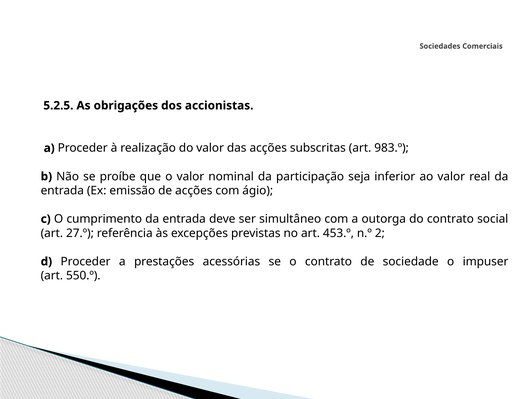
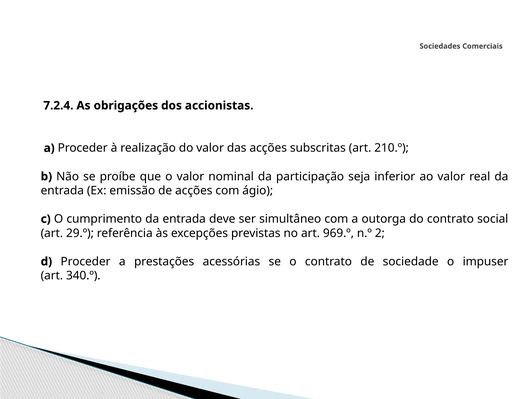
5.2.5: 5.2.5 -> 7.2.4
983.º: 983.º -> 210.º
27.º: 27.º -> 29.º
453.º: 453.º -> 969.º
550.º: 550.º -> 340.º
